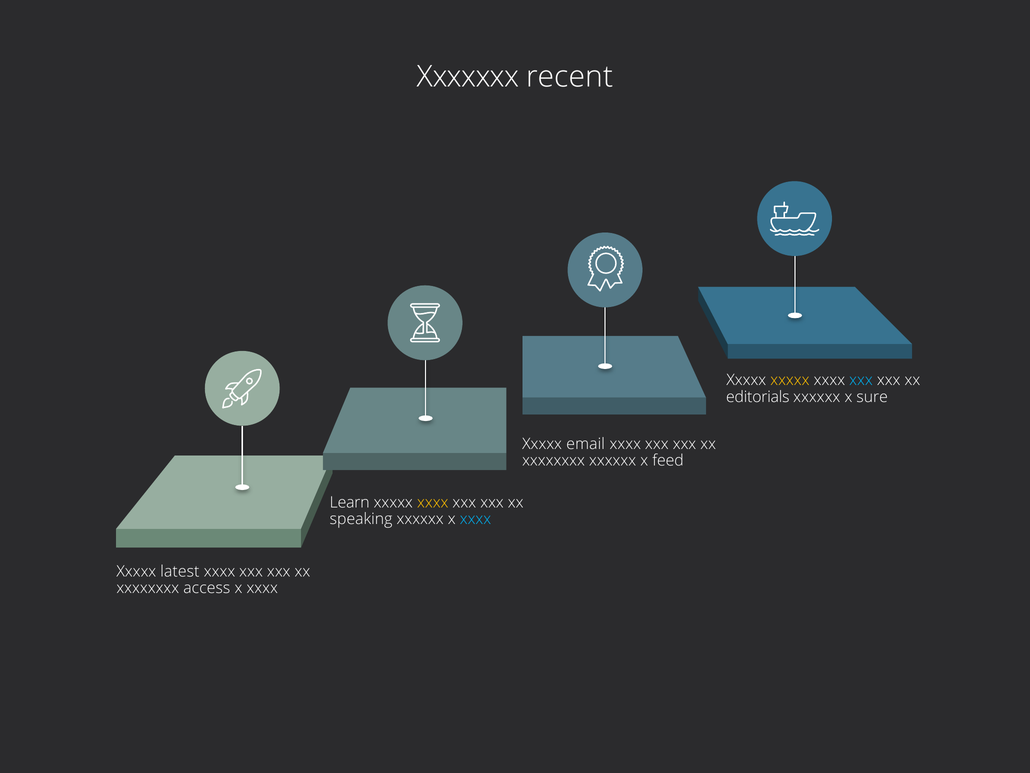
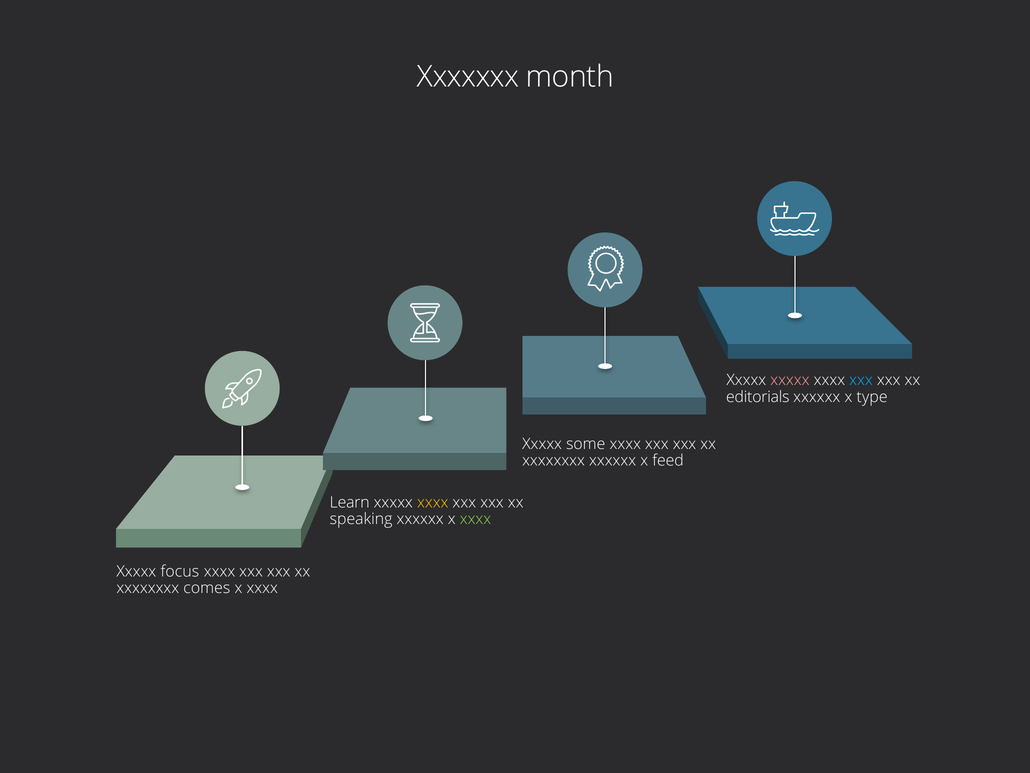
recent: recent -> month
xxxxx at (790, 380) colour: yellow -> pink
sure: sure -> type
email: email -> some
xxxx at (475, 519) colour: light blue -> light green
latest: latest -> focus
access: access -> comes
